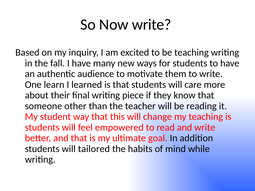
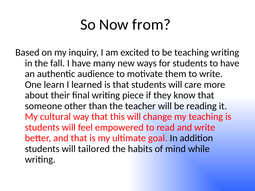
Now write: write -> from
student: student -> cultural
